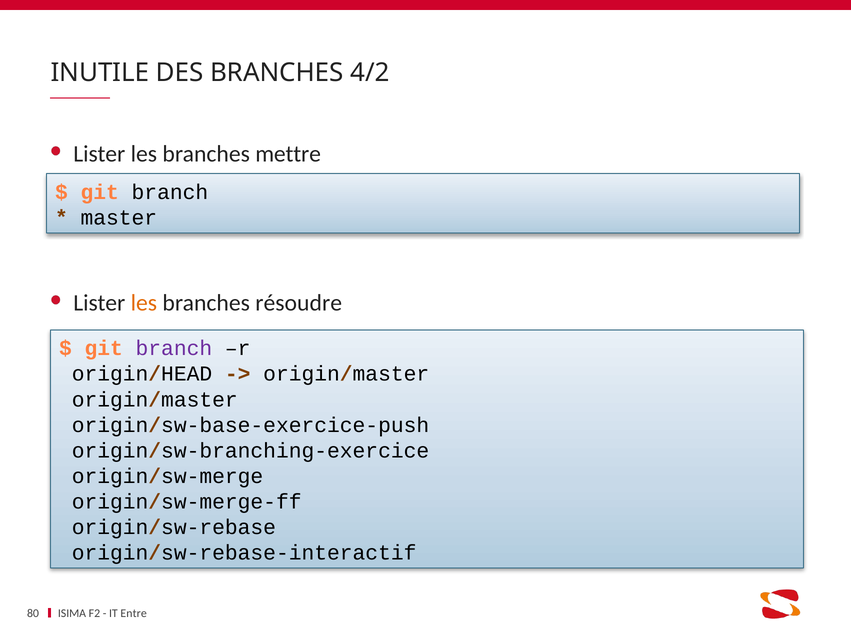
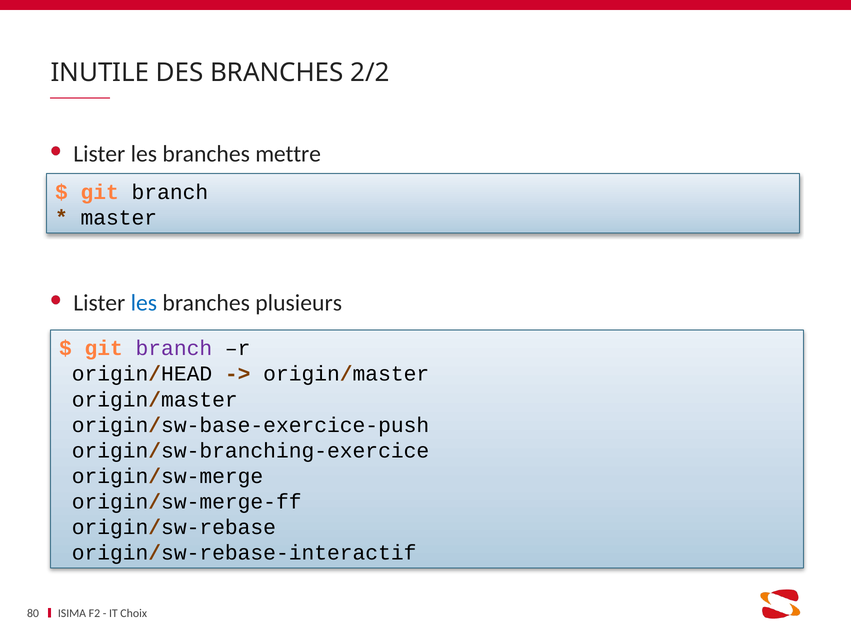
4/2: 4/2 -> 2/2
les at (144, 303) colour: orange -> blue
résoudre: résoudre -> plusieurs
Entre: Entre -> Choix
